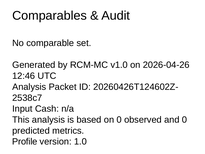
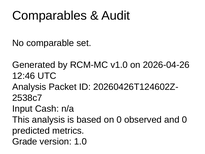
Profile: Profile -> Grade
